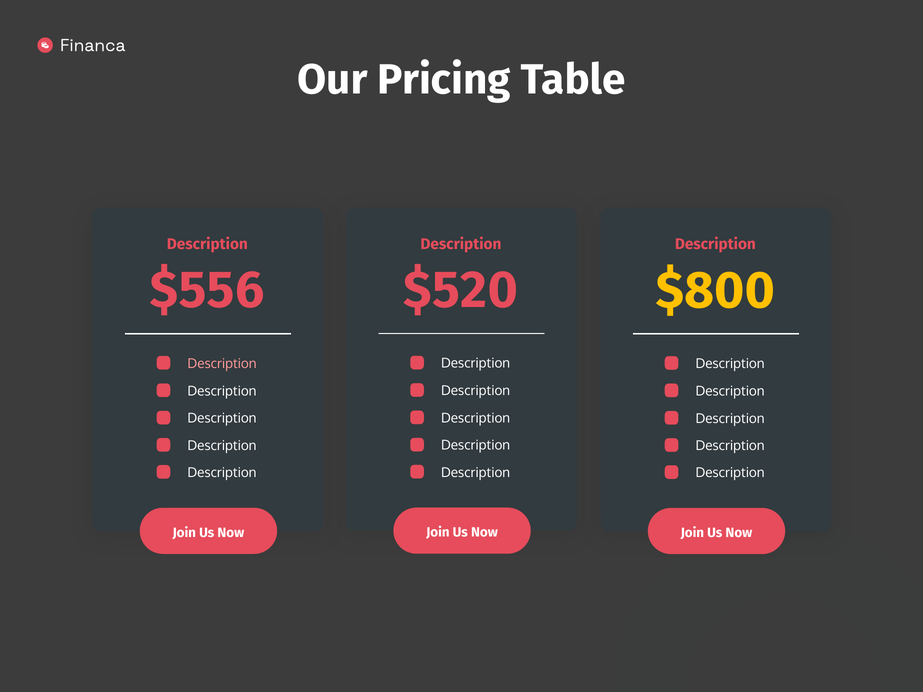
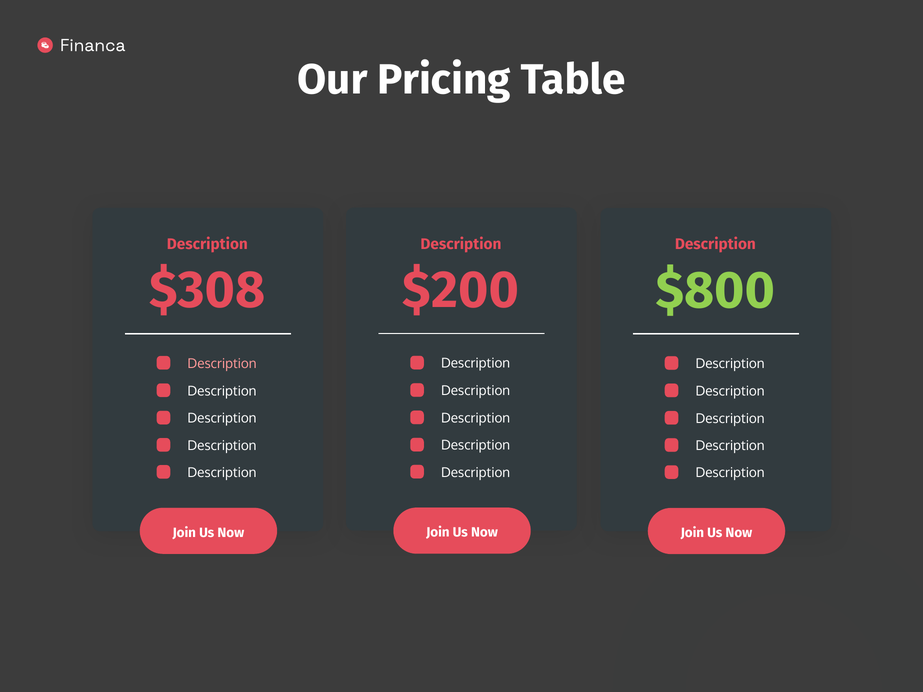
$520: $520 -> $200
$556: $556 -> $308
$800 colour: yellow -> light green
